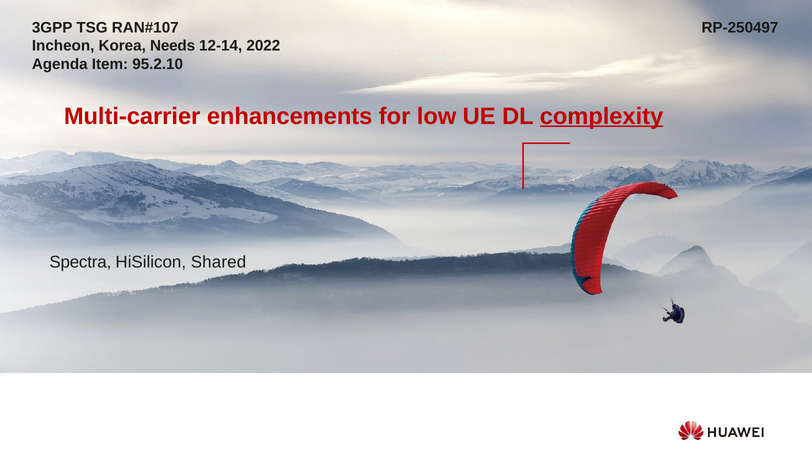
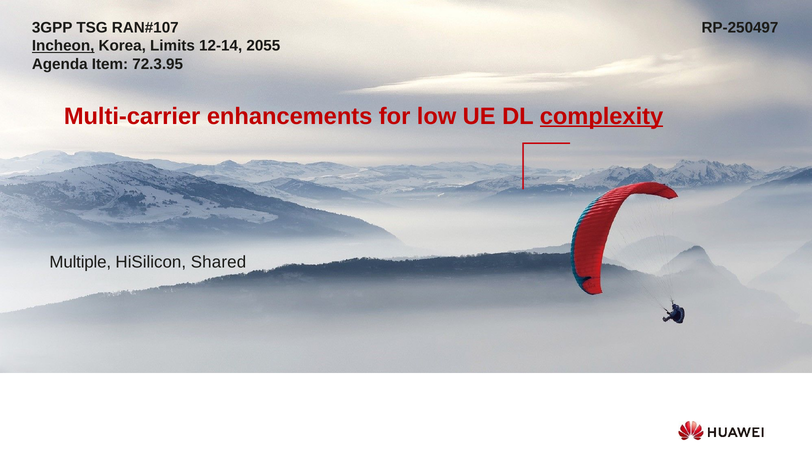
Incheon underline: none -> present
Needs: Needs -> Limits
2022: 2022 -> 2055
95.2.10: 95.2.10 -> 72.3.95
Spectra: Spectra -> Multiple
